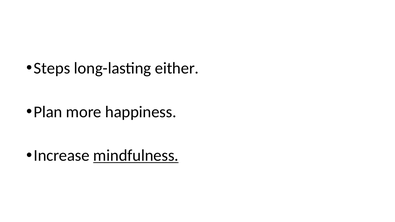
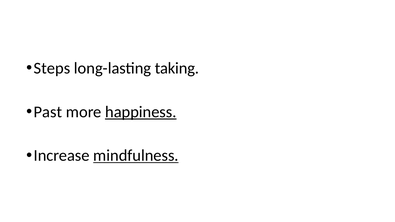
either: either -> taking
Plan: Plan -> Past
happiness underline: none -> present
